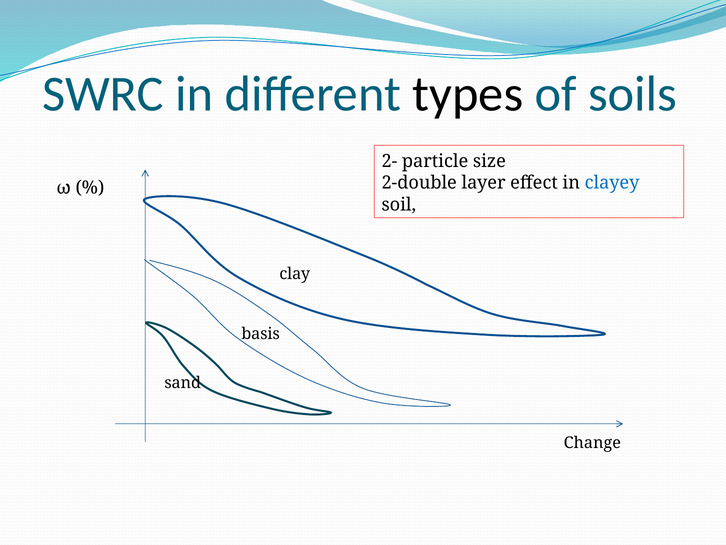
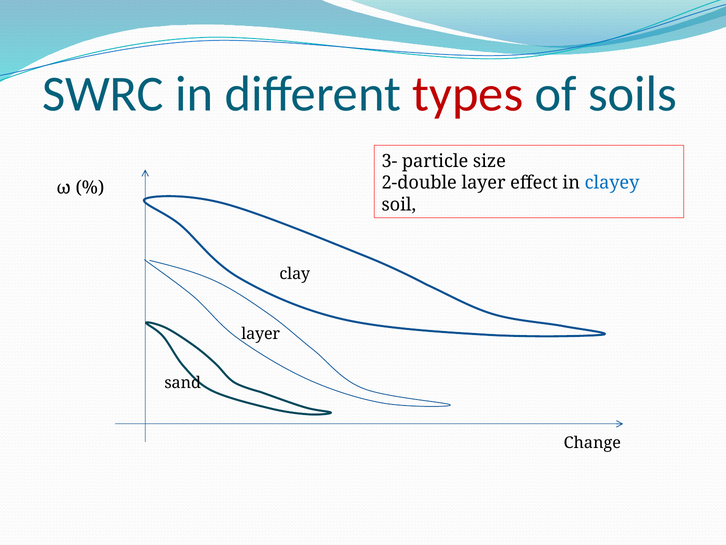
types colour: black -> red
2-: 2- -> 3-
basis at (261, 334): basis -> layer
